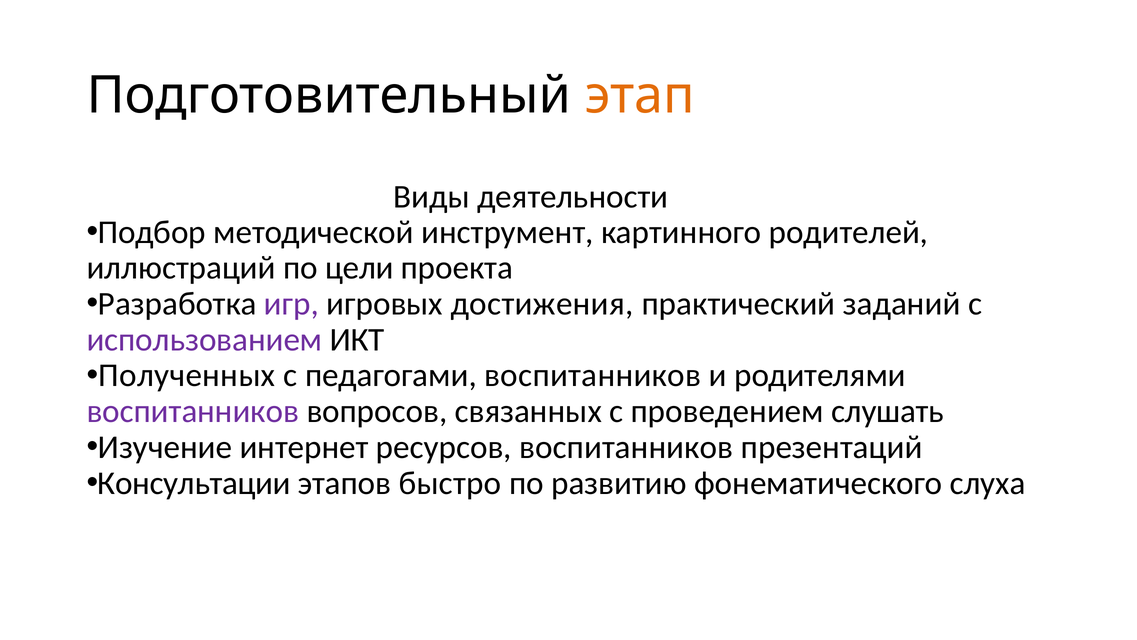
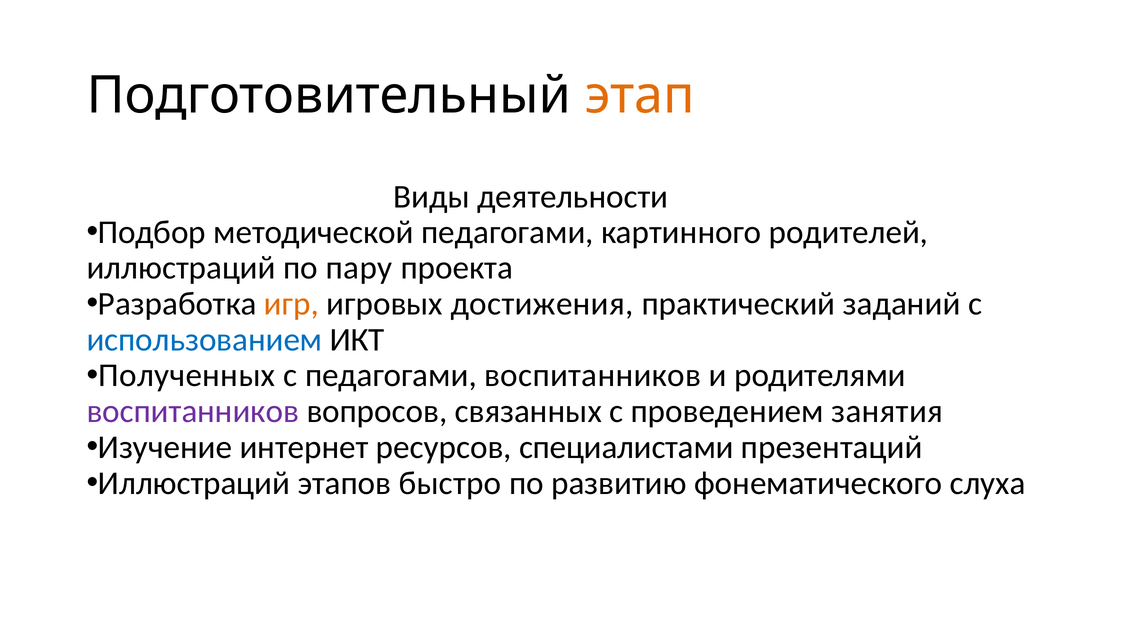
методической инструмент: инструмент -> педагогами
цели: цели -> пару
игр colour: purple -> orange
использованием colour: purple -> blue
слушать: слушать -> занятия
ресурсов воспитанников: воспитанников -> специалистами
Консультации at (194, 483): Консультации -> Иллюстраций
